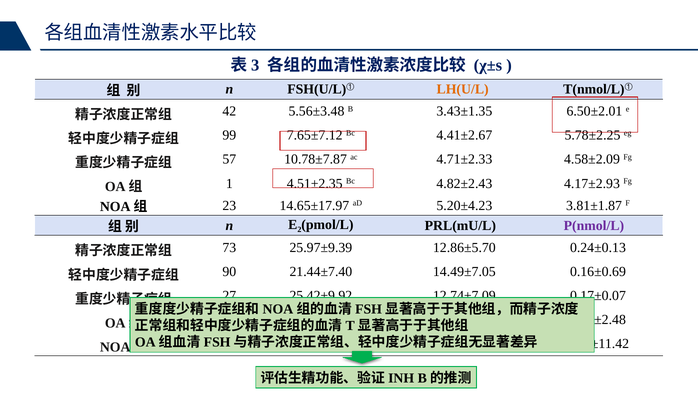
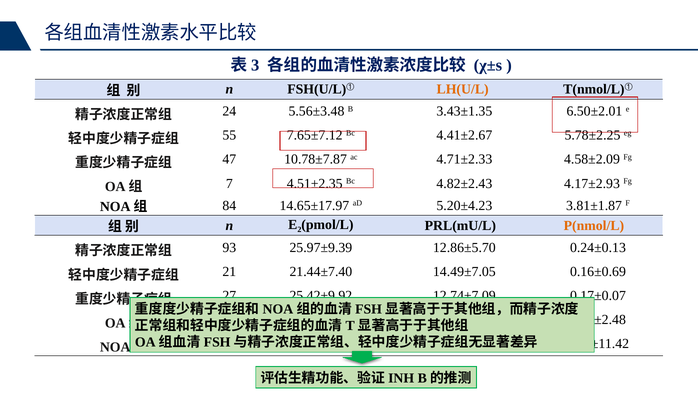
42: 42 -> 24
99: 99 -> 55
57: 57 -> 47
1: 1 -> 7
23: 23 -> 84
P(nmol/L colour: purple -> orange
73: 73 -> 93
90: 90 -> 21
